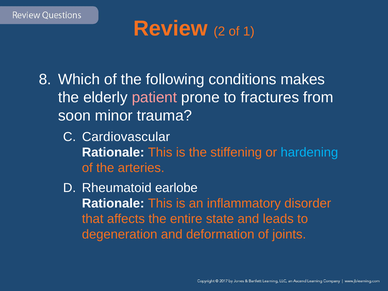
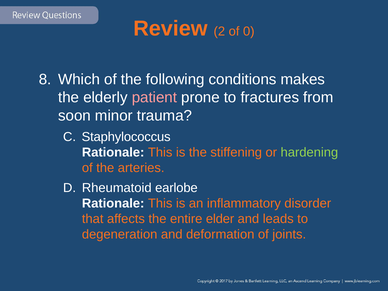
1: 1 -> 0
Cardiovascular: Cardiovascular -> Staphylococcus
hardening colour: light blue -> light green
state: state -> elder
